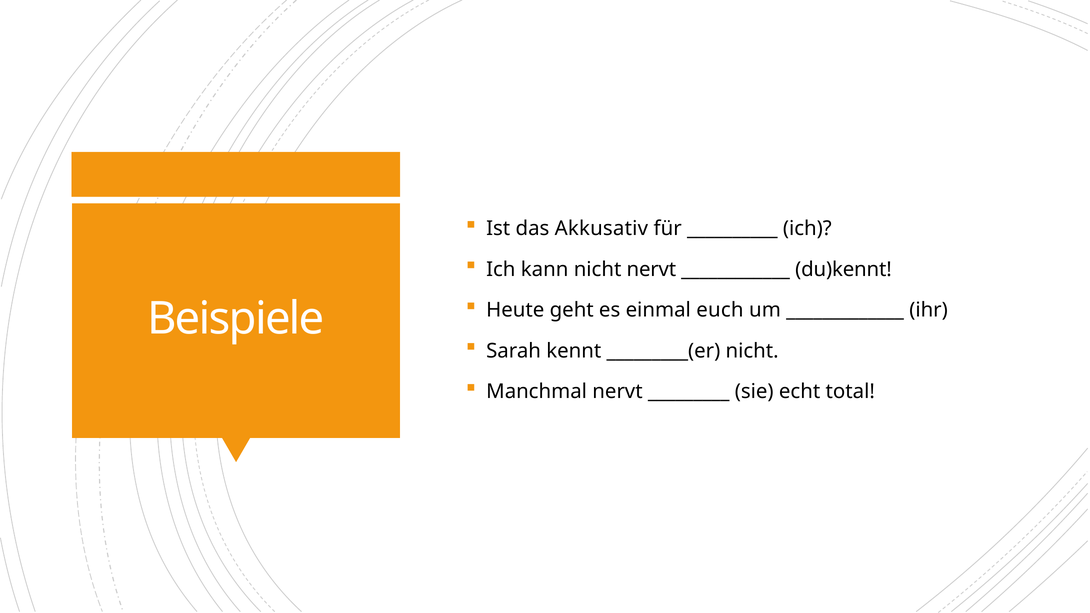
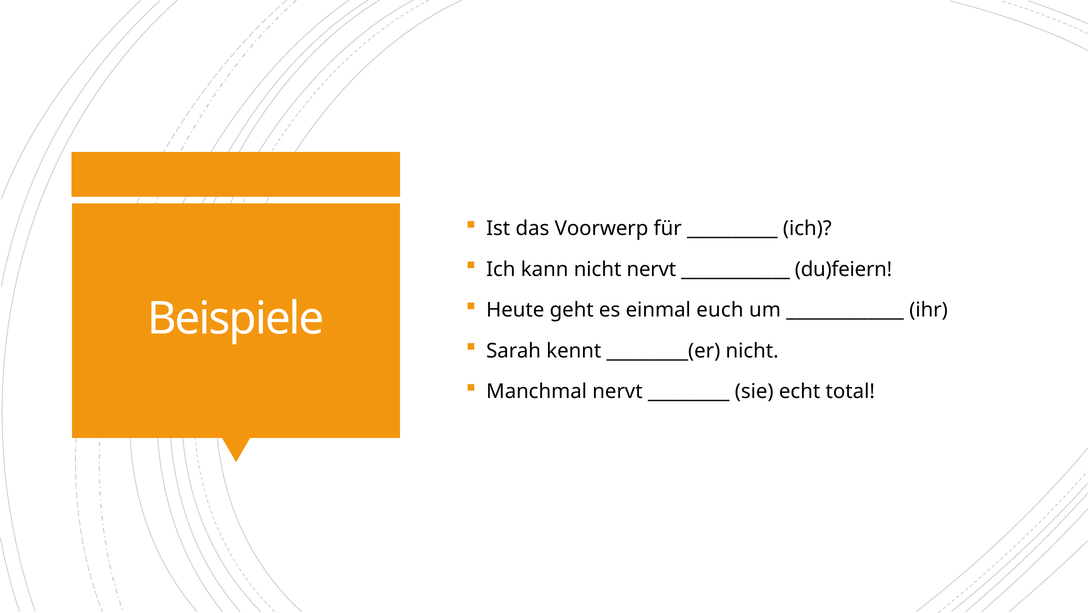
Akkusativ: Akkusativ -> Voorwerp
du)kennt: du)kennt -> du)feiern
